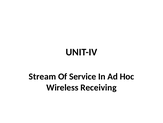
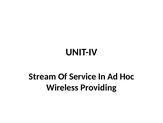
Receiving: Receiving -> Providing
